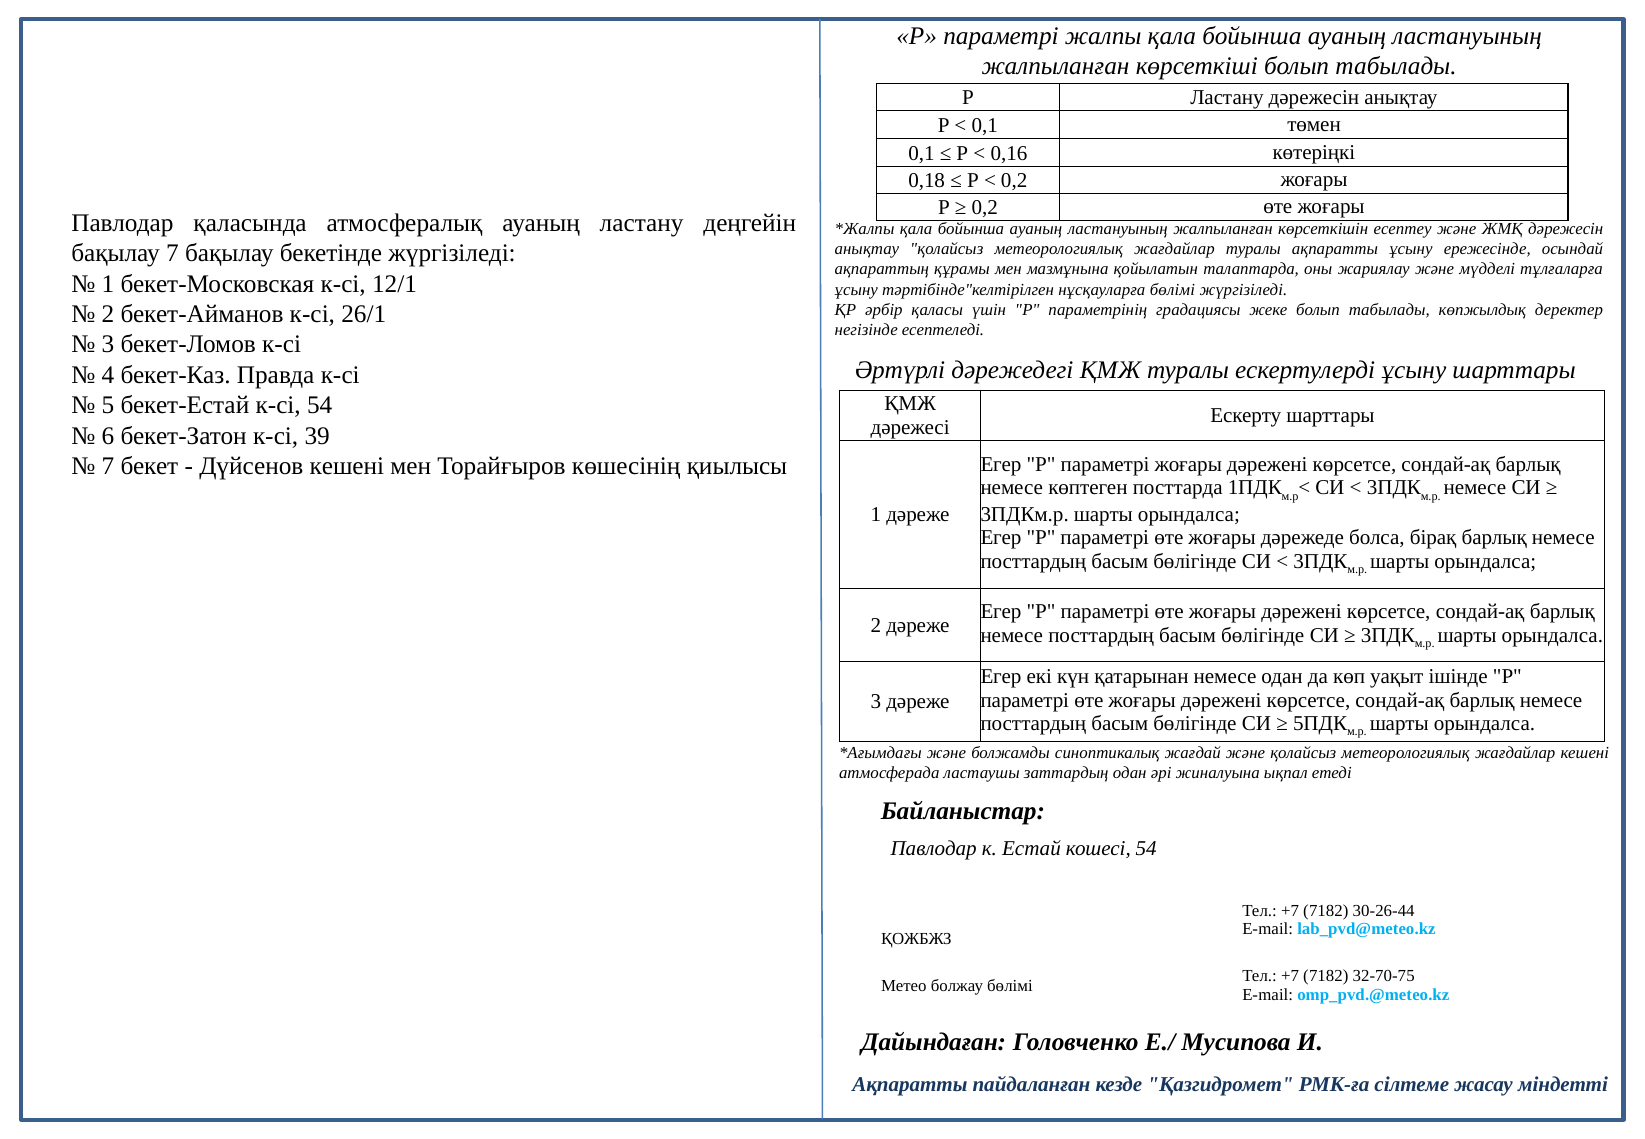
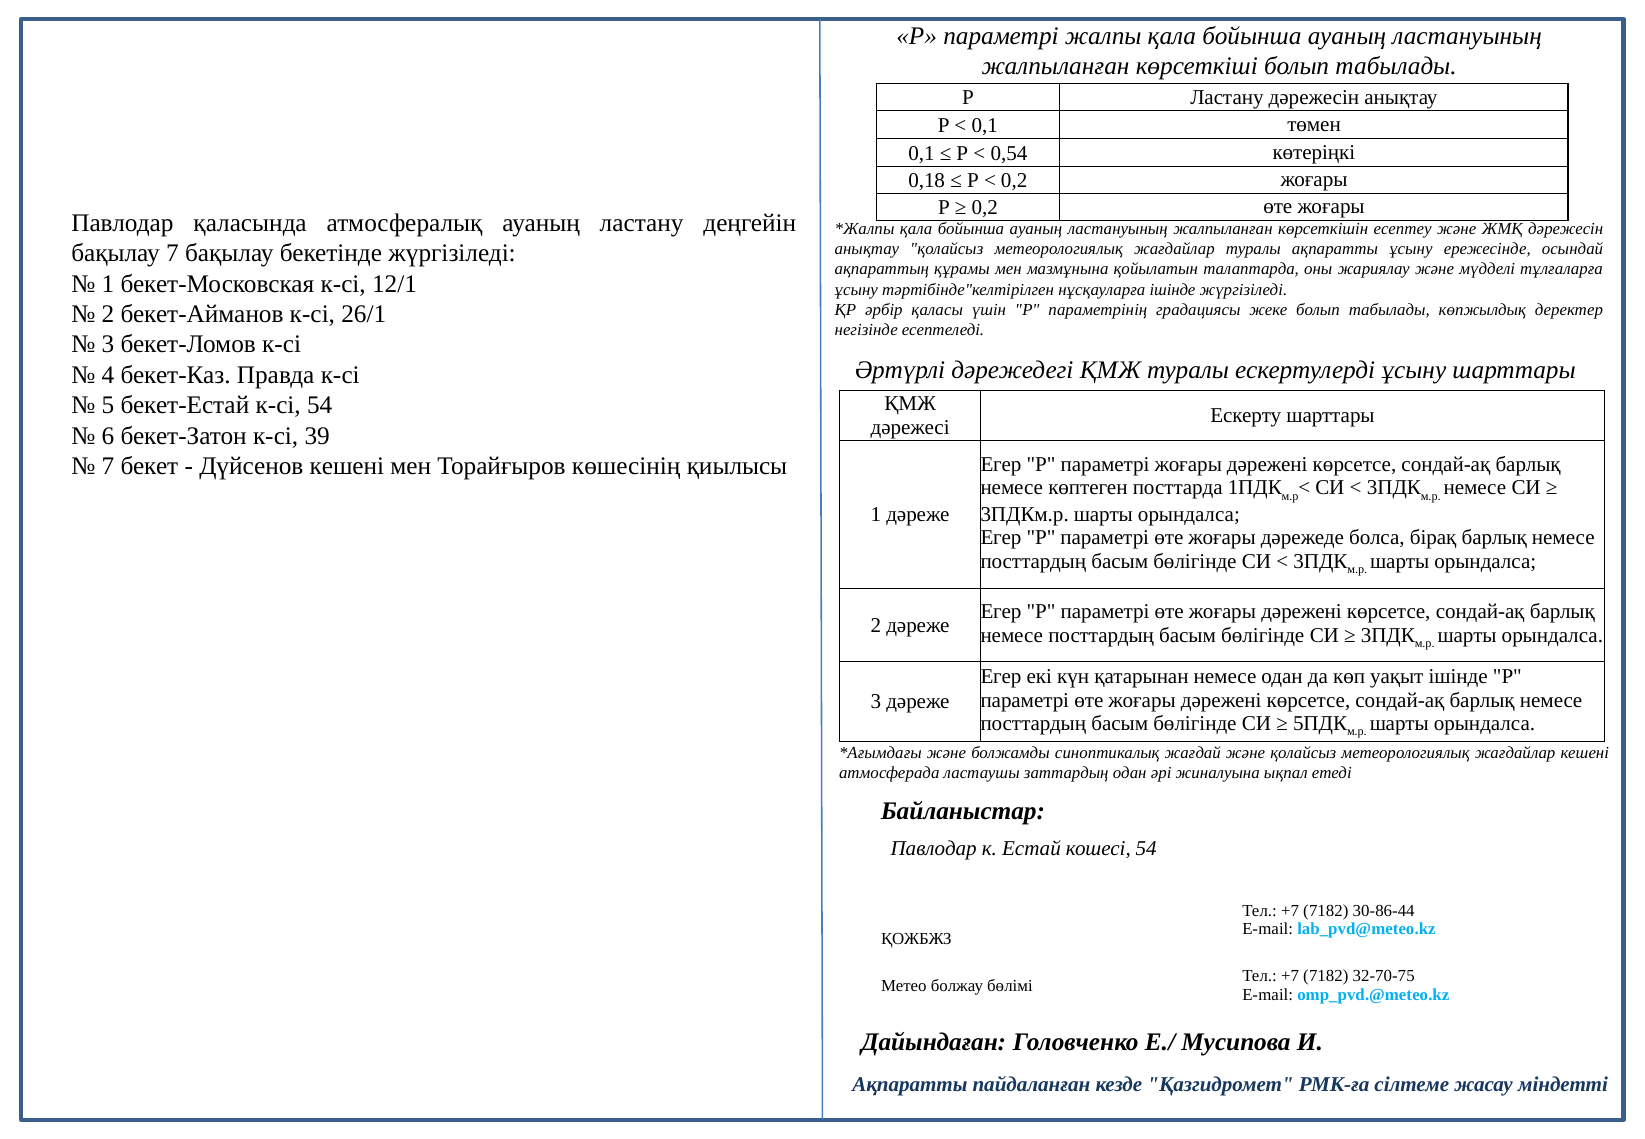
0,16: 0,16 -> 0,54
нұсқауларға бөлімі: бөлімі -> ішінде
30-26-44: 30-26-44 -> 30-86-44
